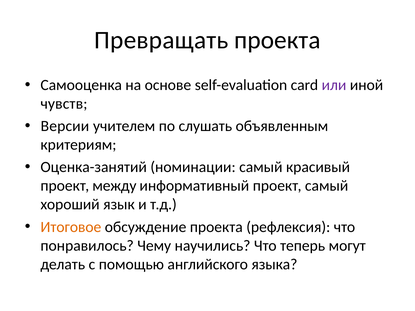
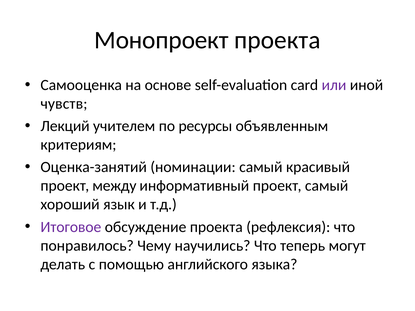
Превращать: Превращать -> Монопроект
Версии: Версии -> Лекций
слушать: слушать -> ресурсы
Итоговое colour: orange -> purple
